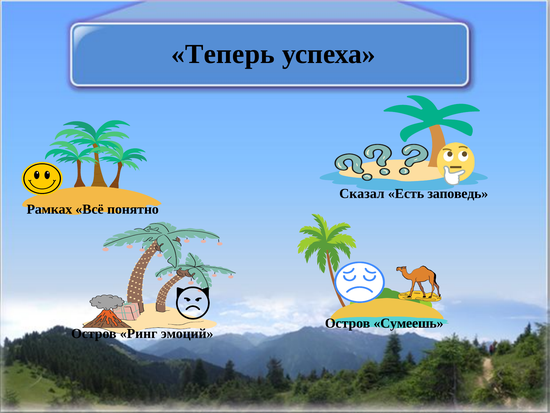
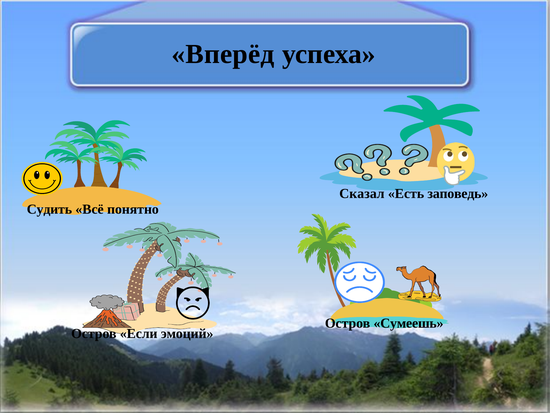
Теперь: Теперь -> Вперёд
Рамках: Рамках -> Судить
Ринг: Ринг -> Если
